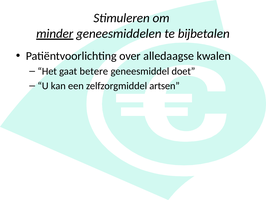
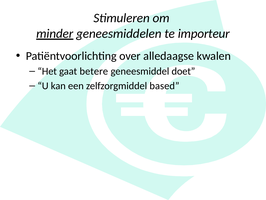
bijbetalen: bijbetalen -> importeur
artsen: artsen -> based
